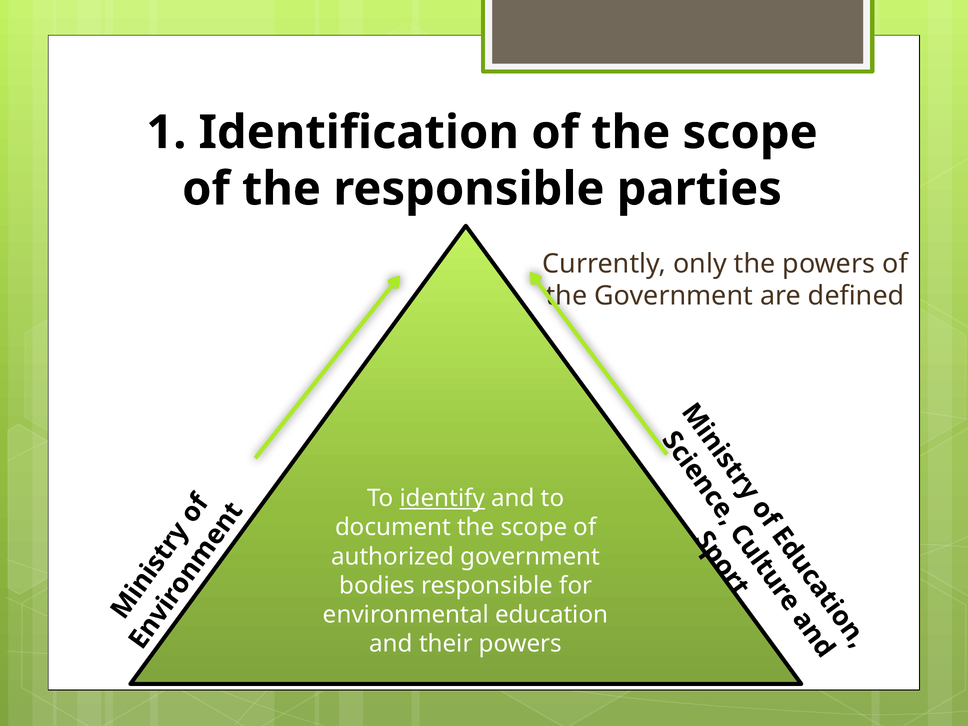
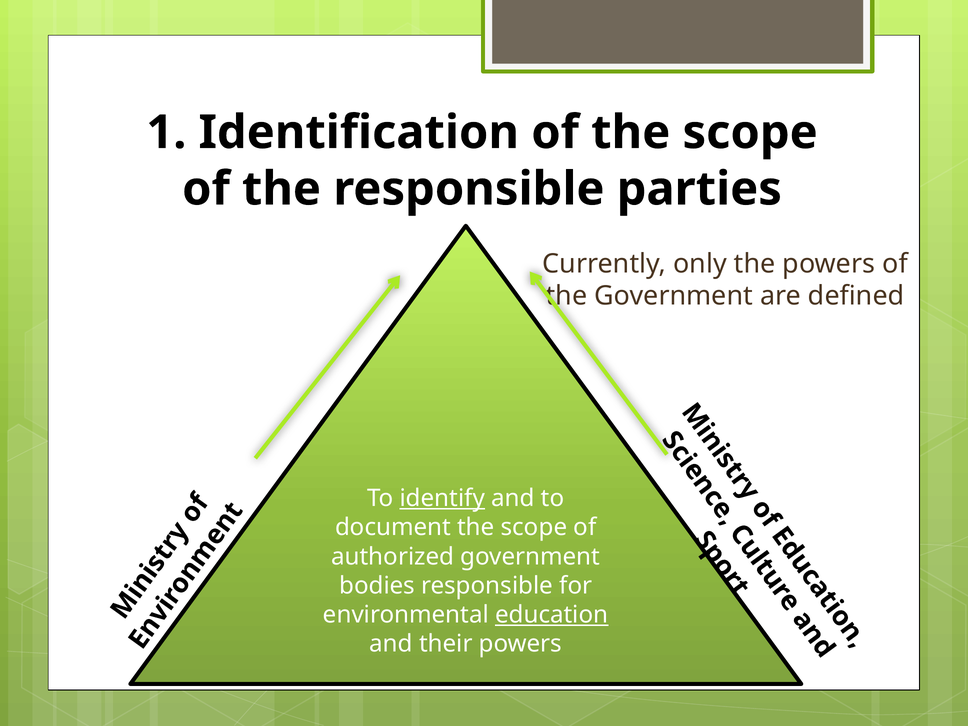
education underline: none -> present
